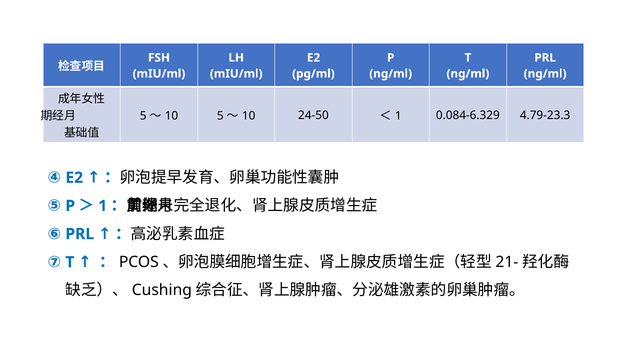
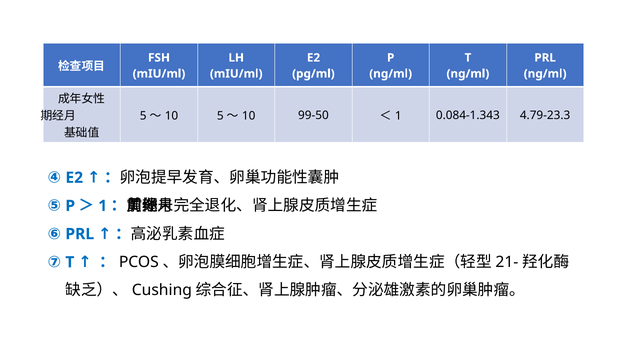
24-50: 24-50 -> 99-50
0.084-6.329: 0.084-6.329 -> 0.084-1.343
